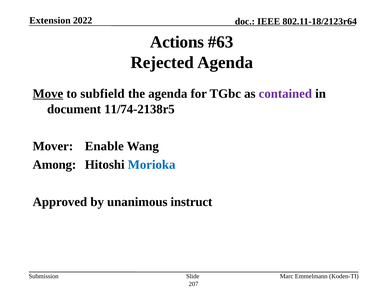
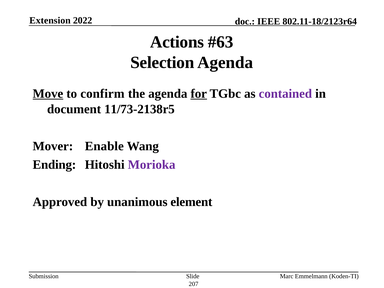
Rejected: Rejected -> Selection
subfield: subfield -> confirm
for underline: none -> present
11/74-2138r5: 11/74-2138r5 -> 11/73-2138r5
Among: Among -> Ending
Morioka colour: blue -> purple
instruct: instruct -> element
